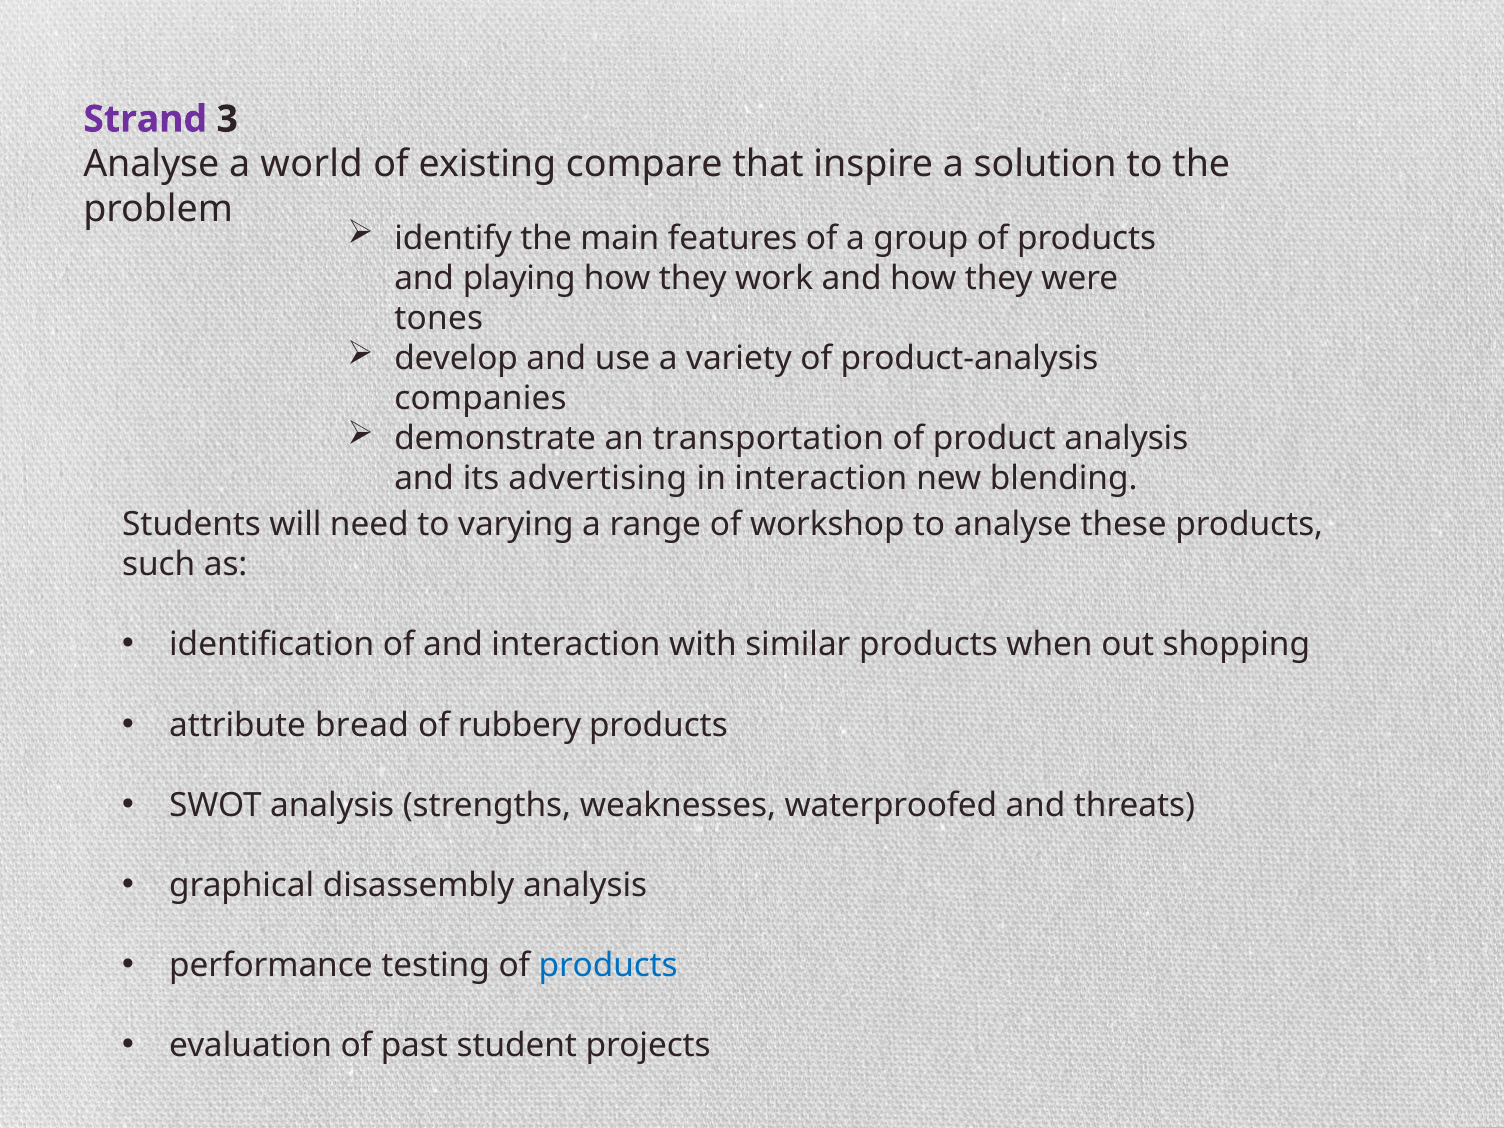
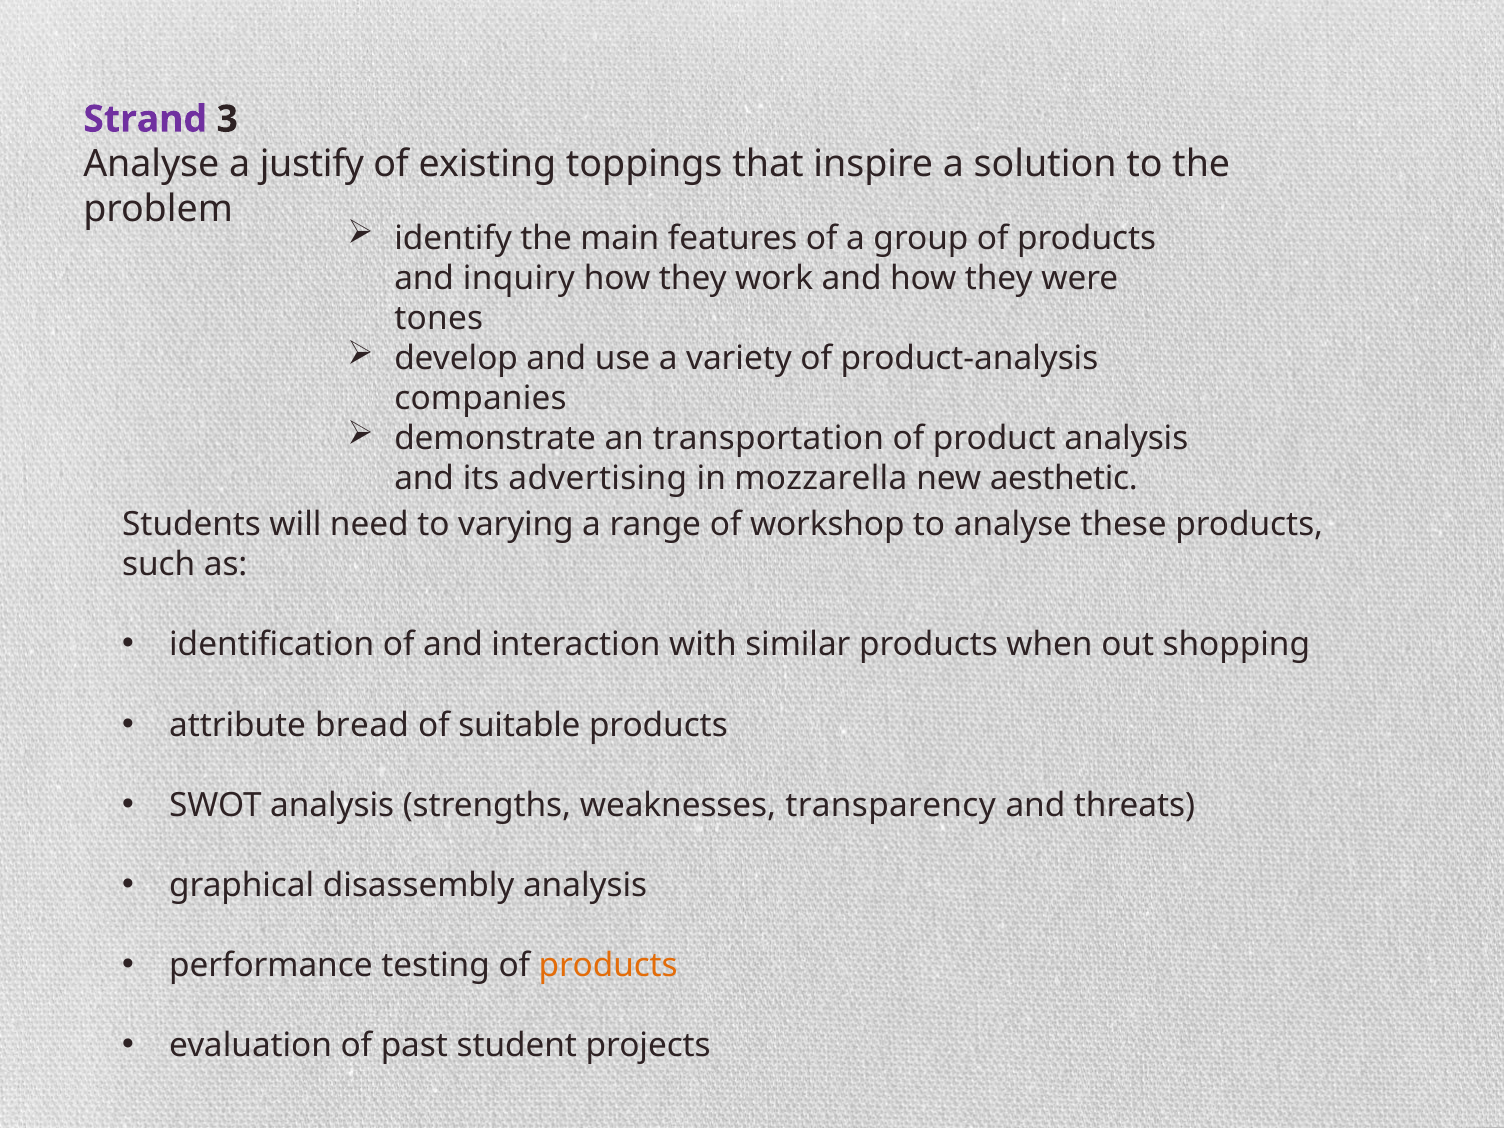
world: world -> justify
compare: compare -> toppings
playing: playing -> inquiry
in interaction: interaction -> mozzarella
blending: blending -> aesthetic
rubbery: rubbery -> suitable
waterproofed: waterproofed -> transparency
products at (608, 966) colour: blue -> orange
